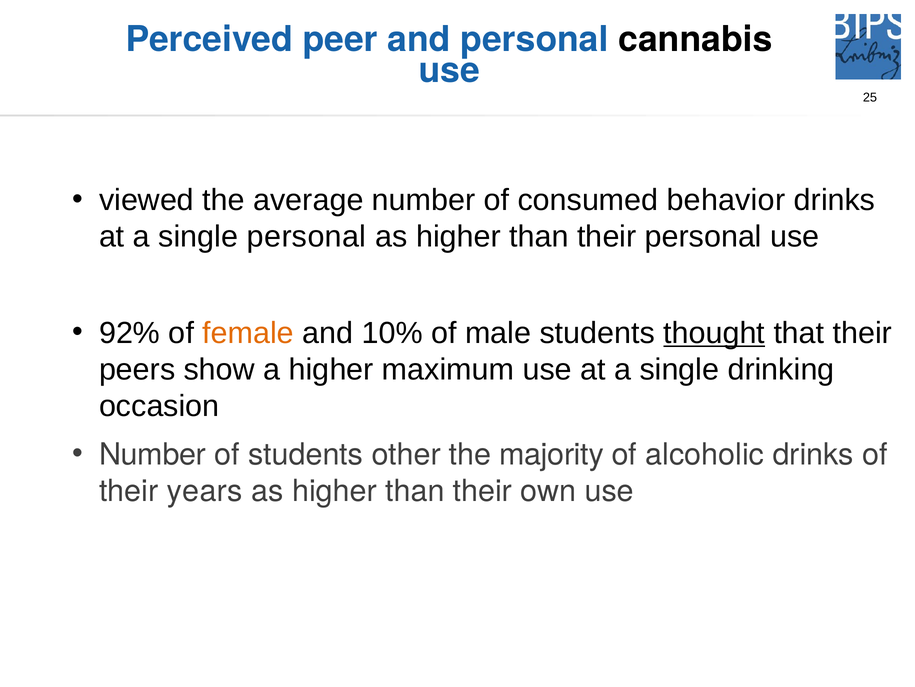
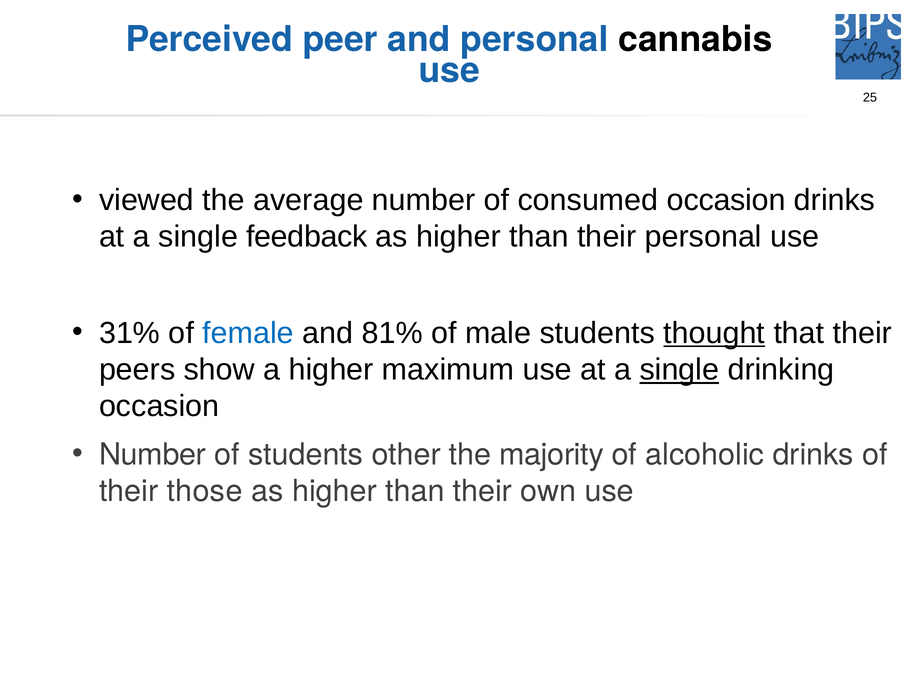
consumed behavior: behavior -> occasion
single personal: personal -> feedback
92%: 92% -> 31%
female colour: orange -> blue
10%: 10% -> 81%
single at (679, 369) underline: none -> present
years: years -> those
